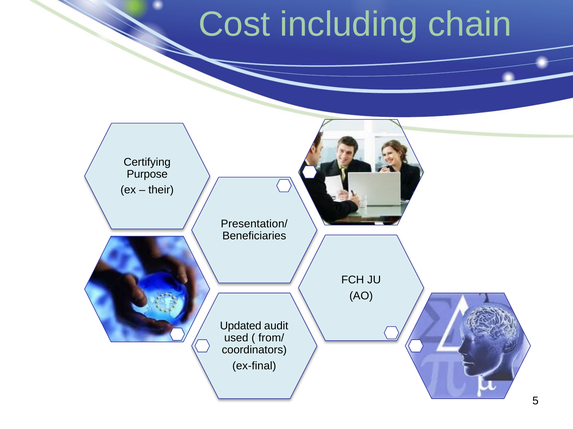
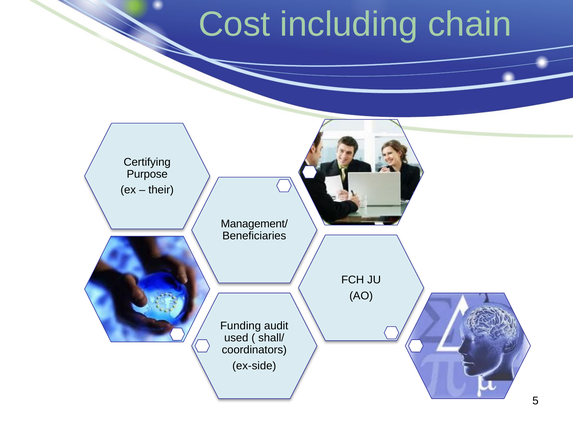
Presentation/: Presentation/ -> Management/
Updated: Updated -> Funding
from/: from/ -> shall/
ex-final: ex-final -> ex-side
